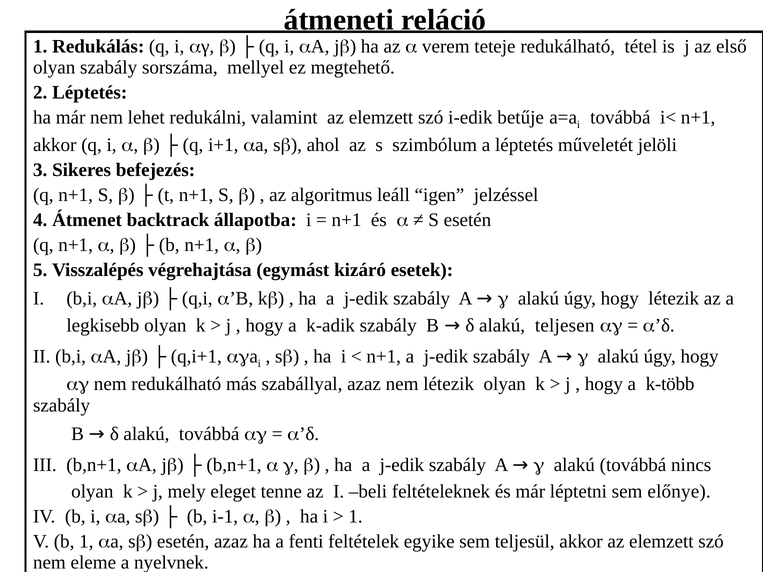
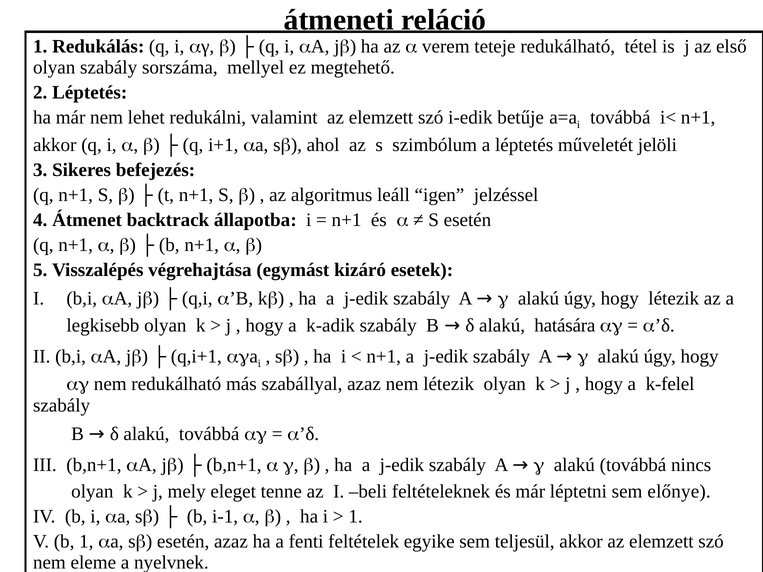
teljesen: teljesen -> hatására
k-több: k-több -> k-felel
